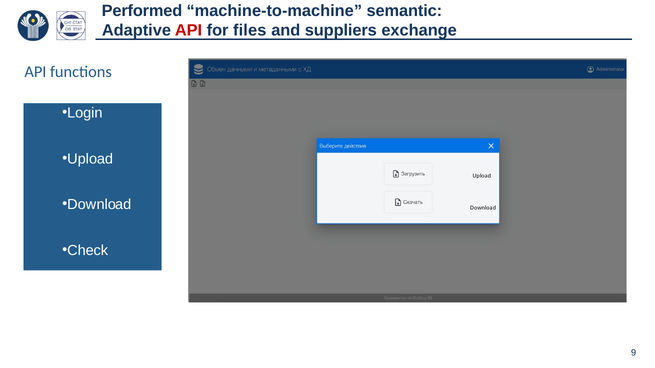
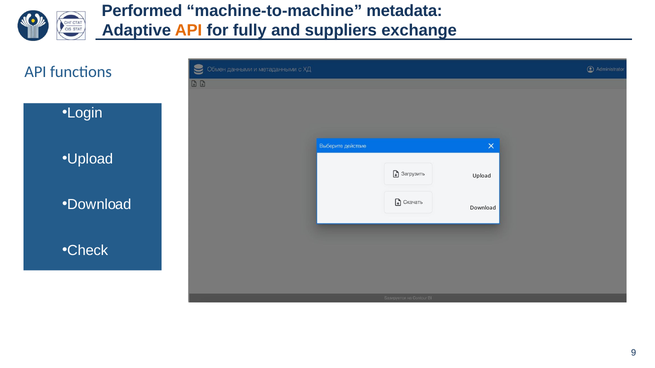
semantic: semantic -> metadata
API at (189, 31) colour: red -> orange
files: files -> fully
